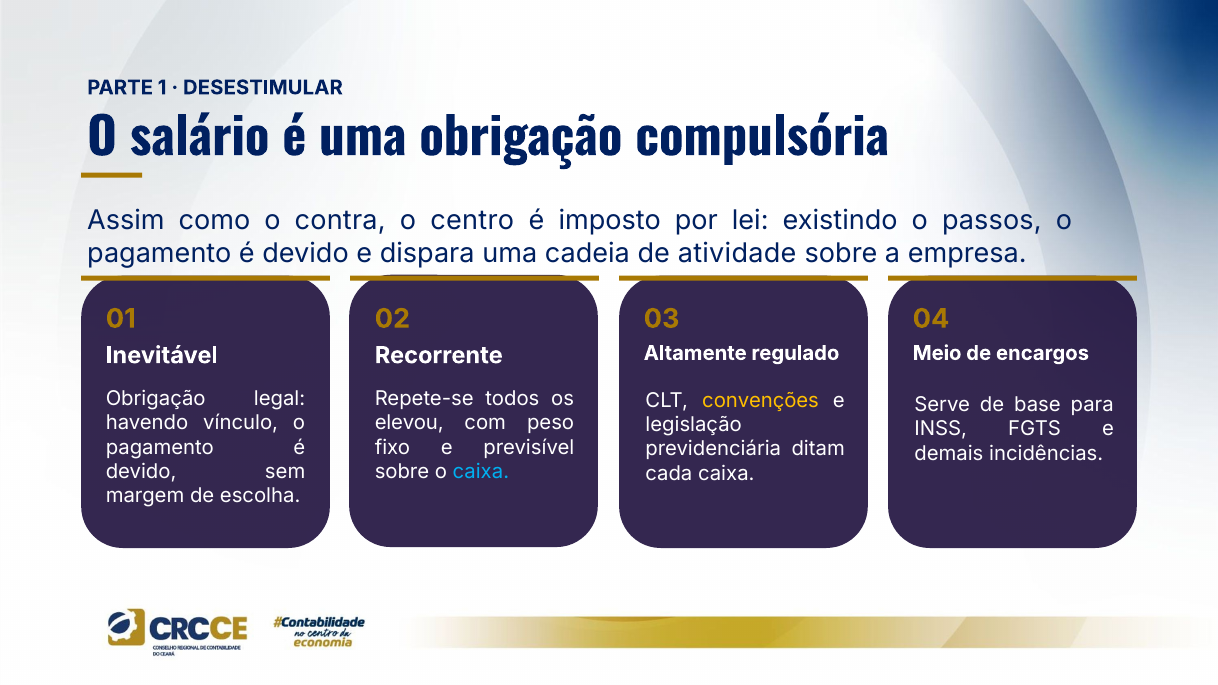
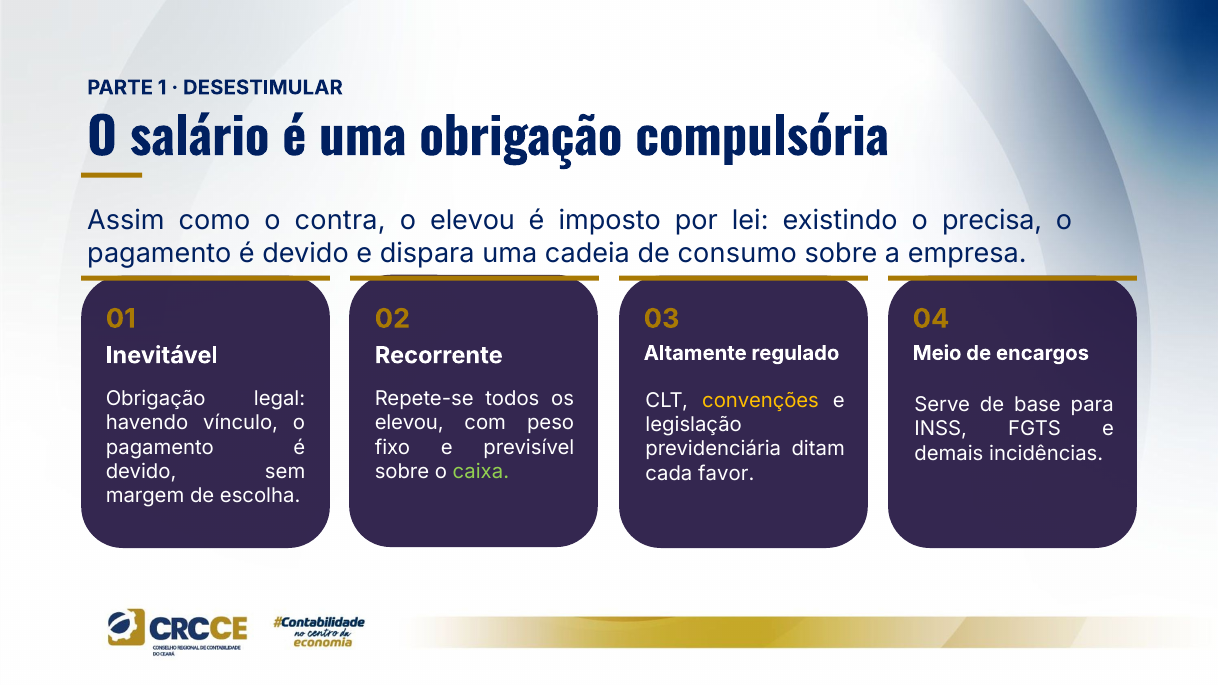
o centro: centro -> elevou
passos: passos -> precisa
atividade: atividade -> consumo
caixa at (481, 472) colour: light blue -> light green
cada caixa: caixa -> favor
